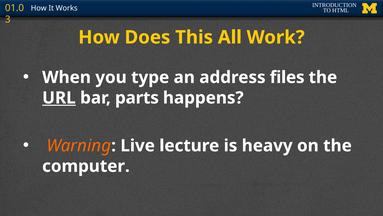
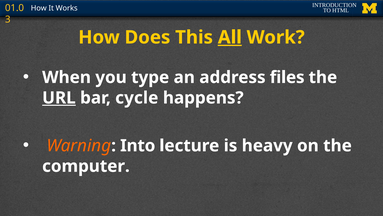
All underline: none -> present
parts: parts -> cycle
Live: Live -> Into
